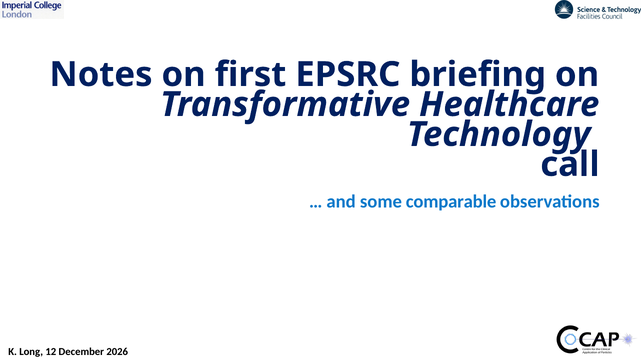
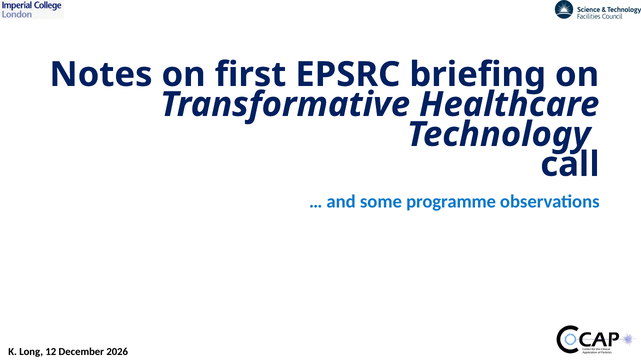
comparable: comparable -> programme
